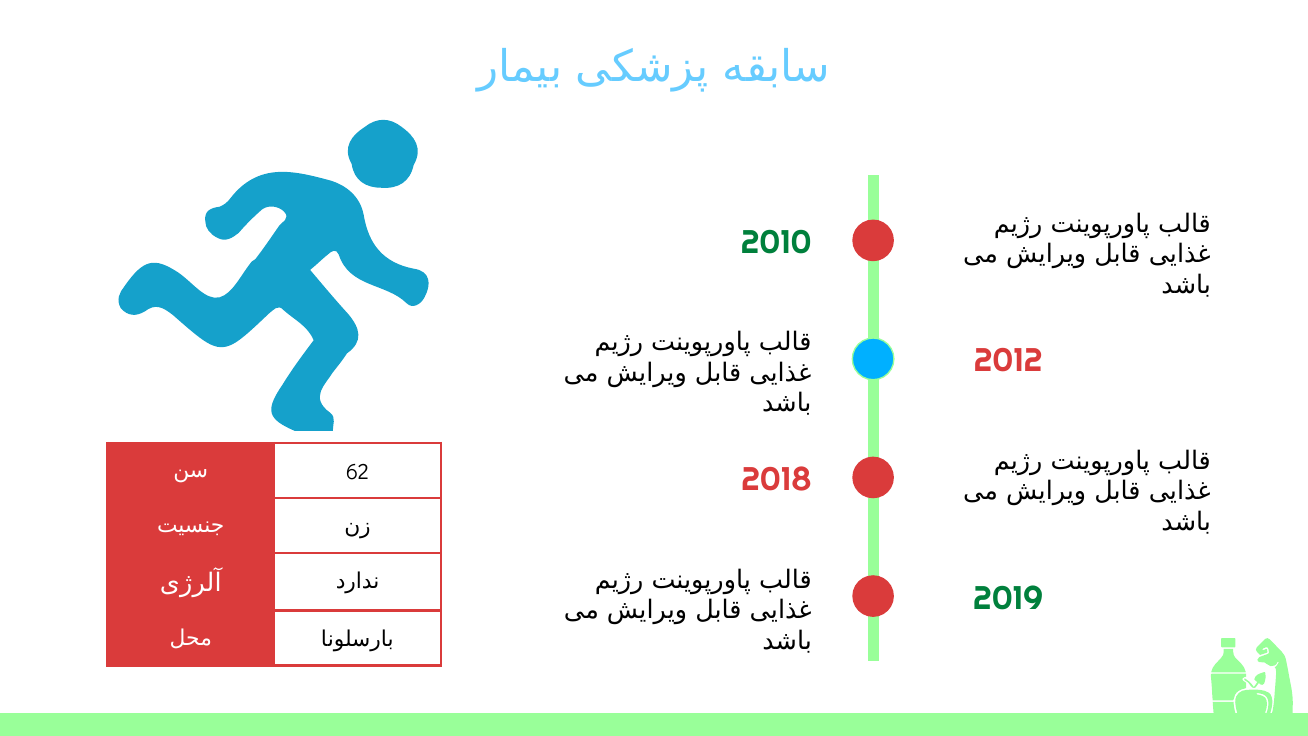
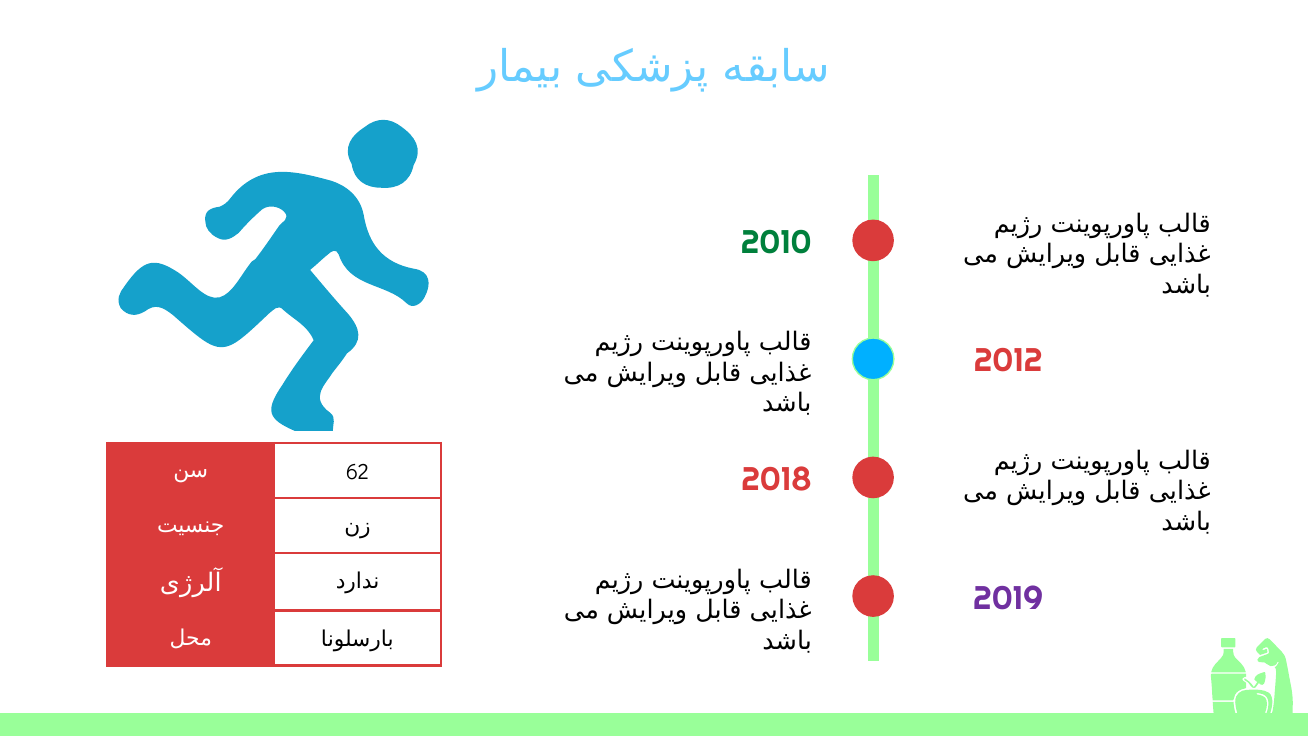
2019 colour: green -> purple
